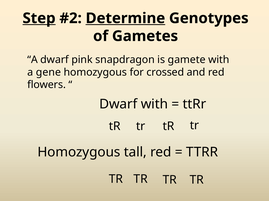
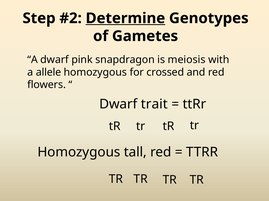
Step underline: present -> none
gamete: gamete -> meiosis
gene: gene -> allele
Dwarf with: with -> trait
